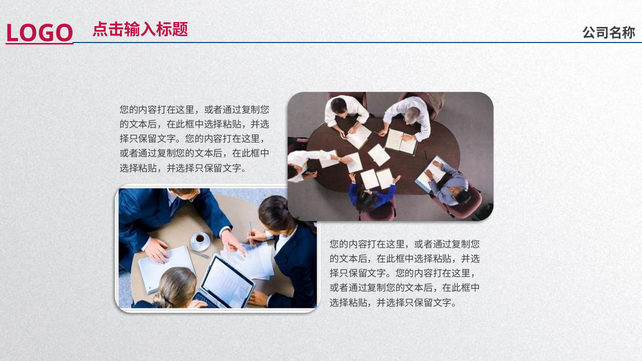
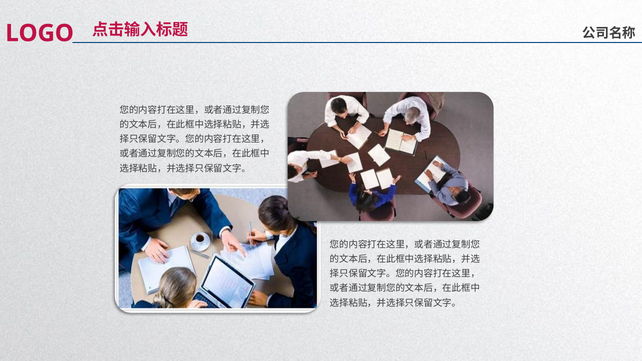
LOGO underline: present -> none
